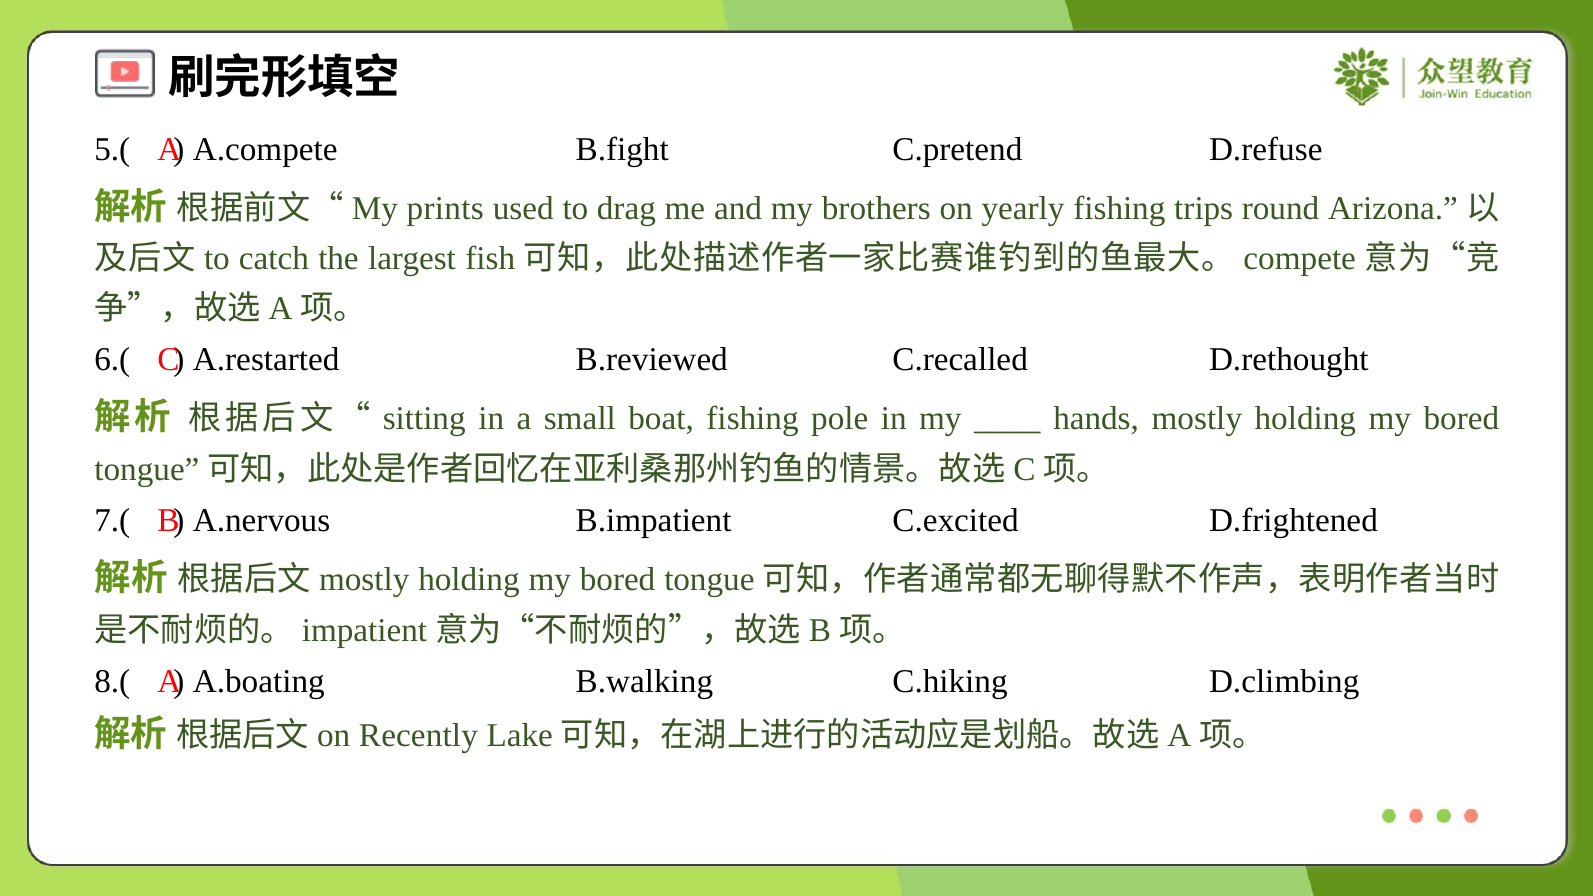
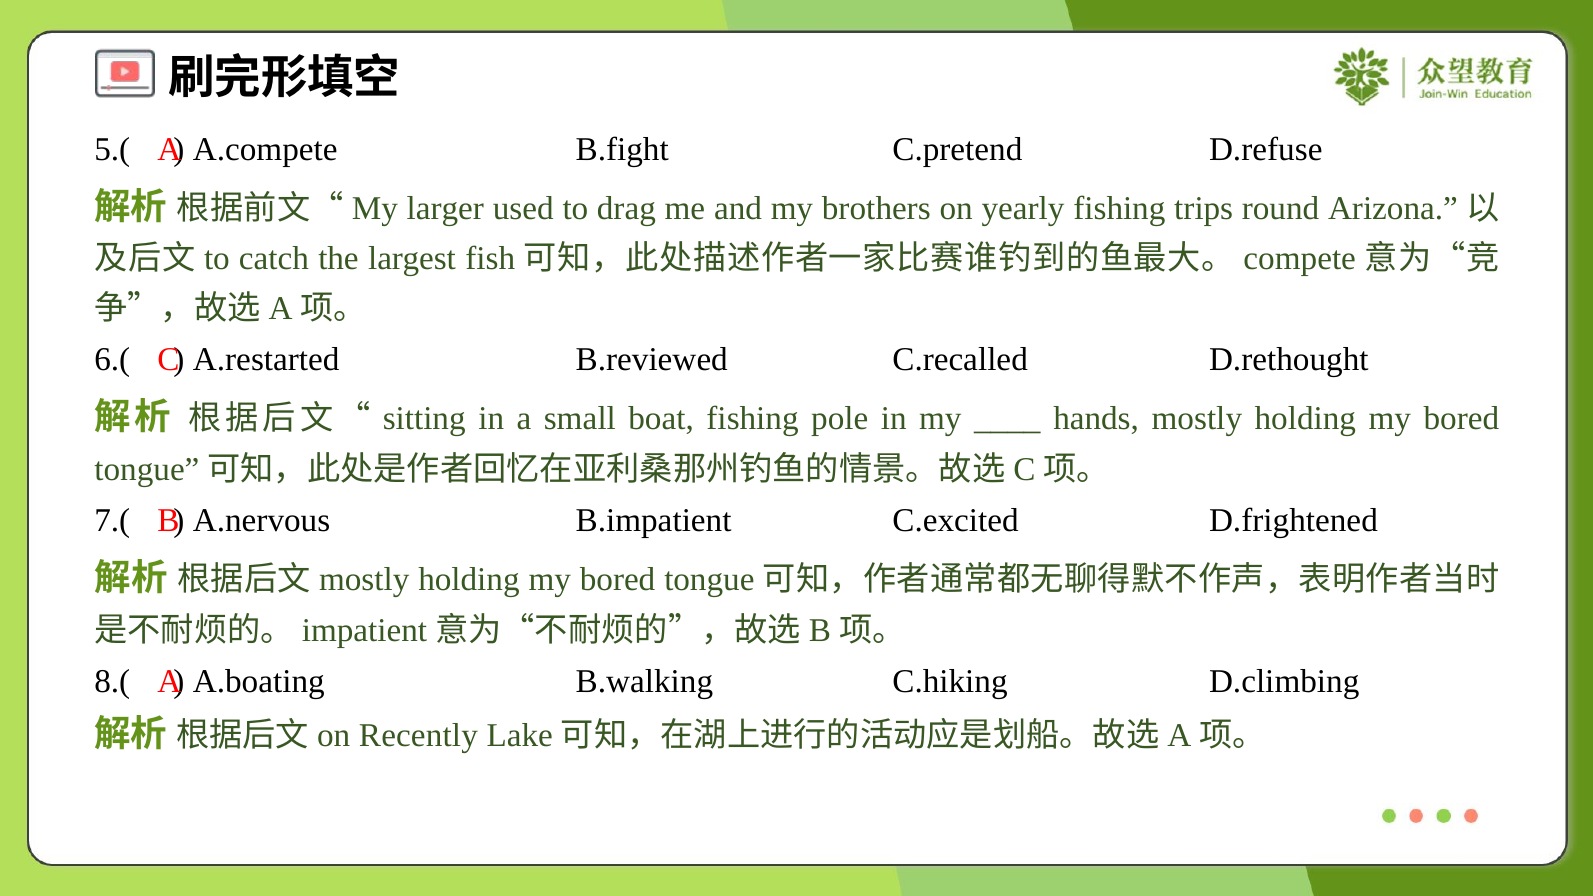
prints: prints -> larger
